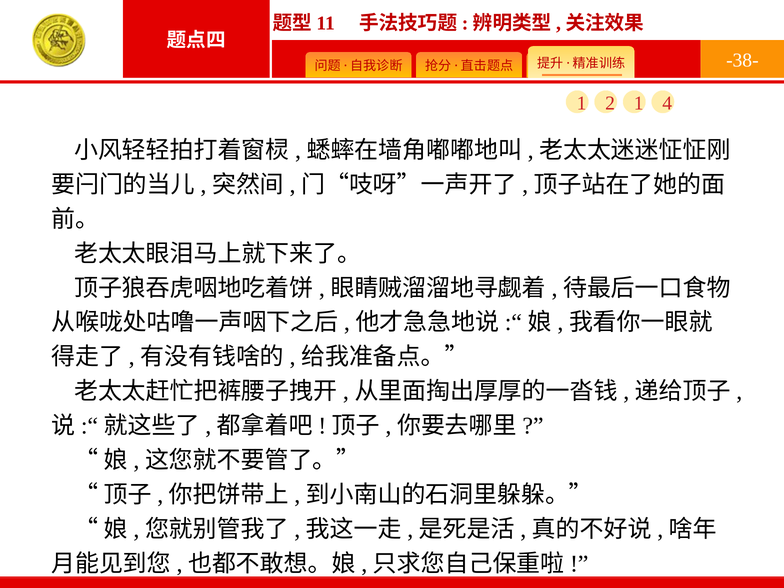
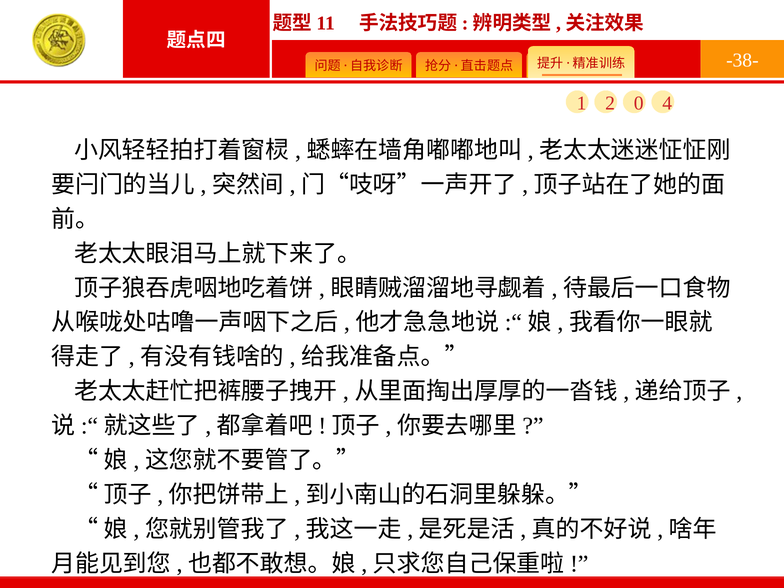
2 1: 1 -> 0
